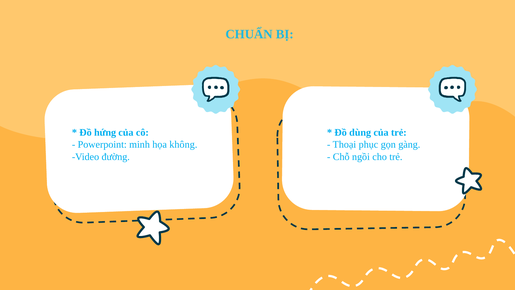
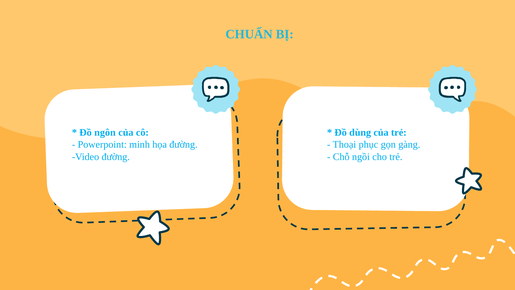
hứng: hứng -> ngôn
họa không: không -> đường
